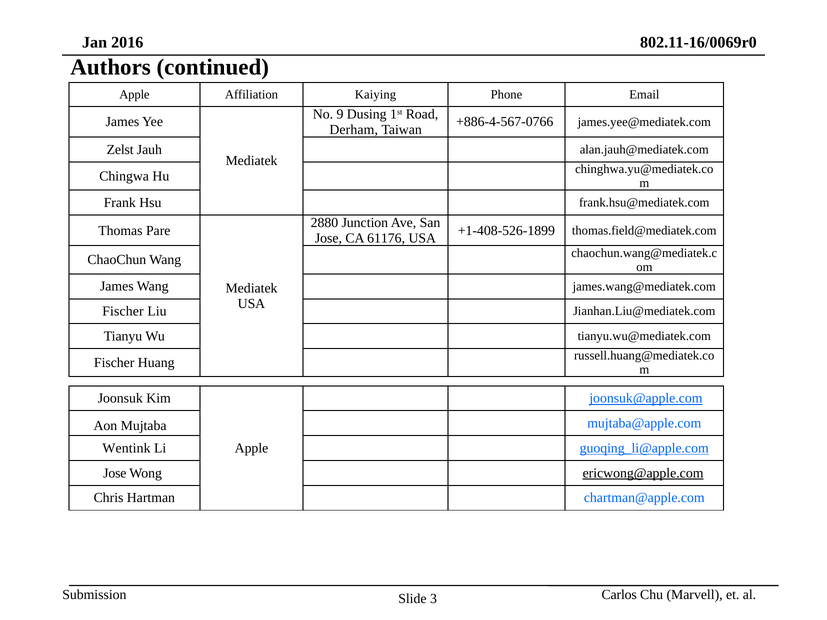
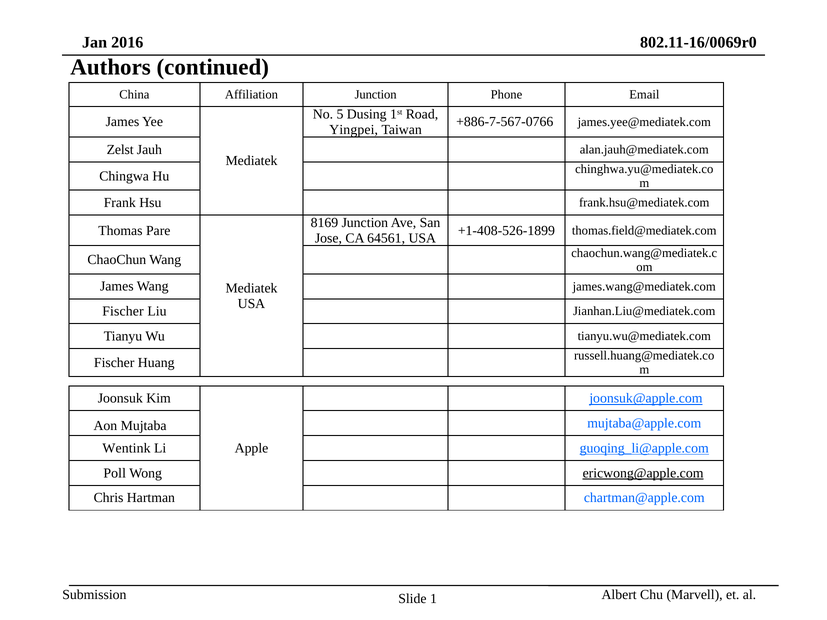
Apple at (134, 95): Apple -> China
Affiliation Kaiying: Kaiying -> Junction
9: 9 -> 5
+886-4-567-0766: +886-4-567-0766 -> +886-7-567-0766
Derham: Derham -> Yingpei
2880: 2880 -> 8169
61176: 61176 -> 64561
Jose at (115, 473): Jose -> Poll
Carlos: Carlos -> Albert
3: 3 -> 1
